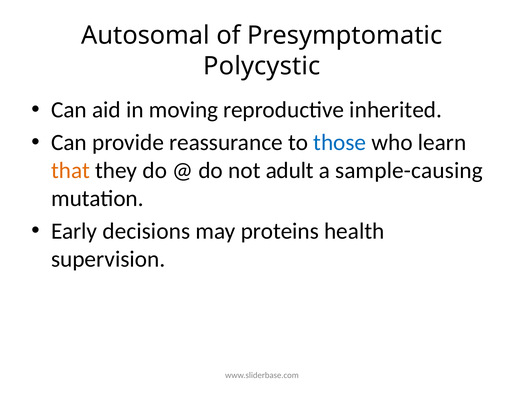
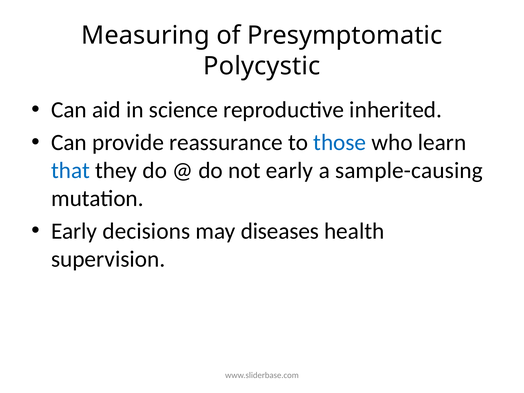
Autosomal: Autosomal -> Measuring
moving: moving -> science
that colour: orange -> blue
not adult: adult -> early
proteins: proteins -> diseases
